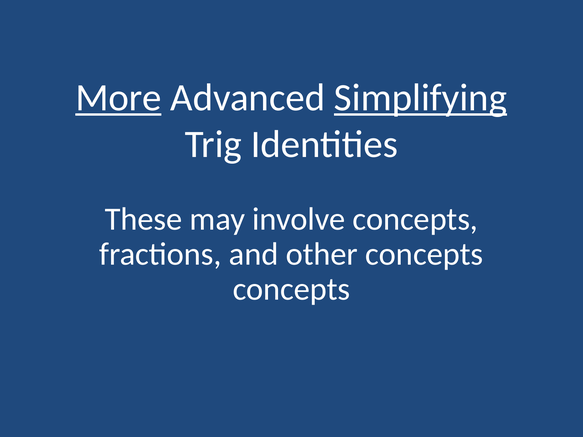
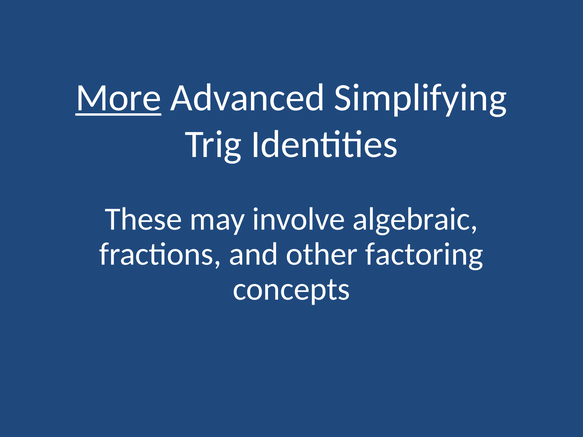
Simplifying underline: present -> none
involve concepts: concepts -> algebraic
other concepts: concepts -> factoring
